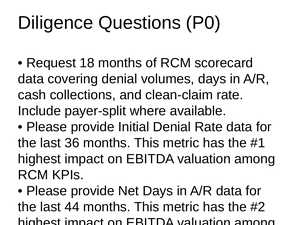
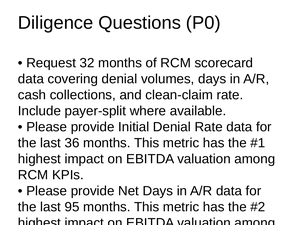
18: 18 -> 32
44: 44 -> 95
